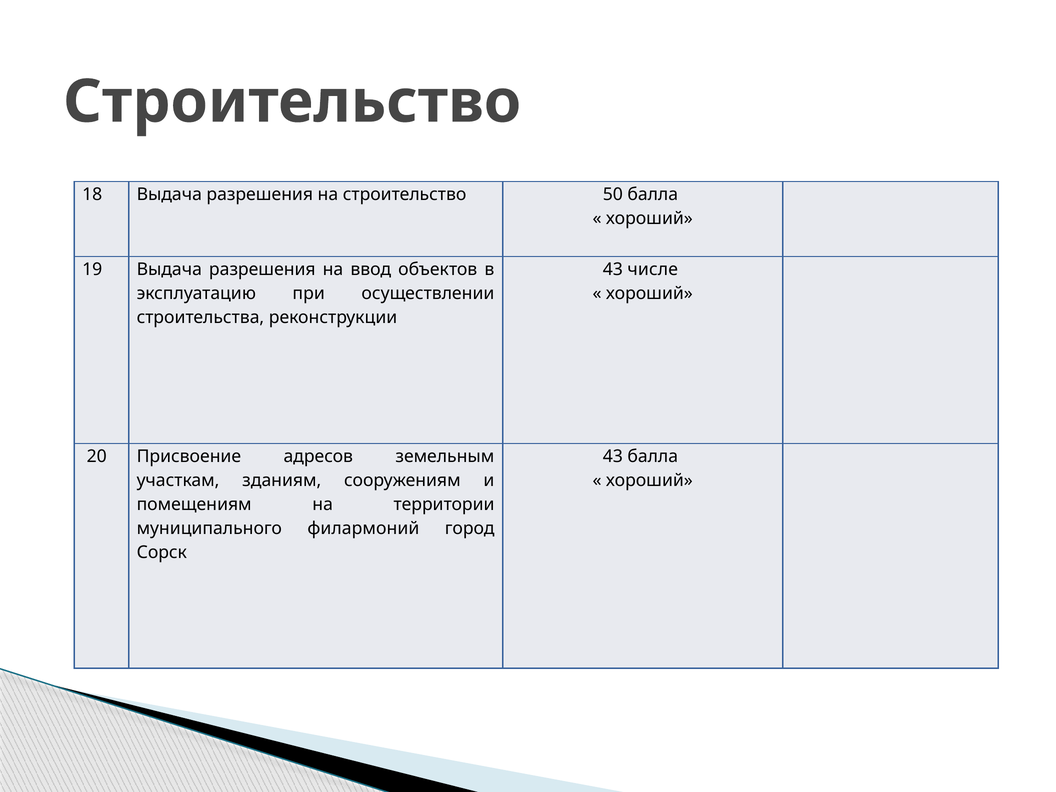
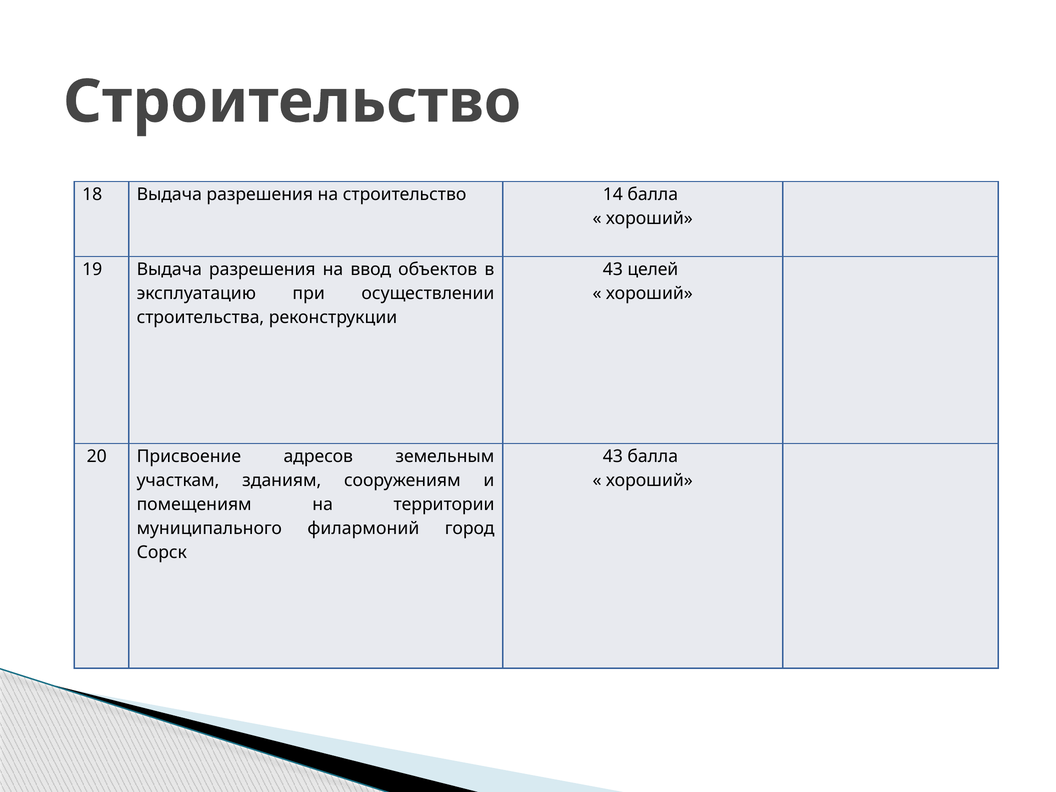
50: 50 -> 14
числе: числе -> целей
